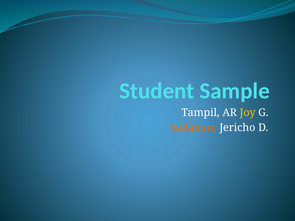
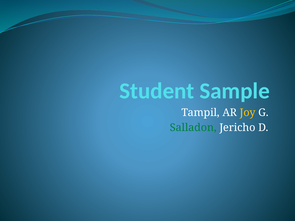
Salladon colour: orange -> green
